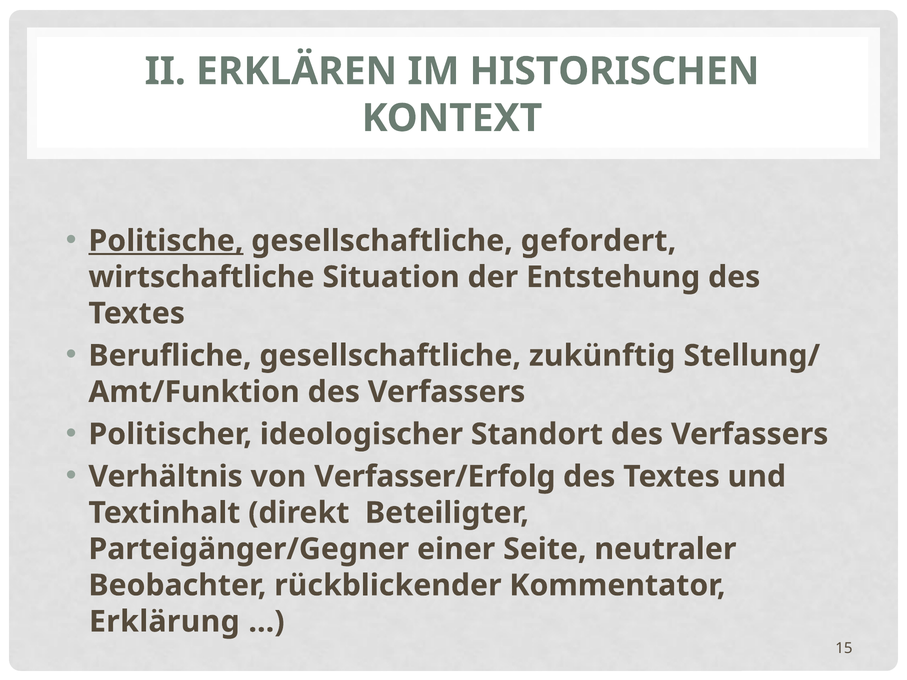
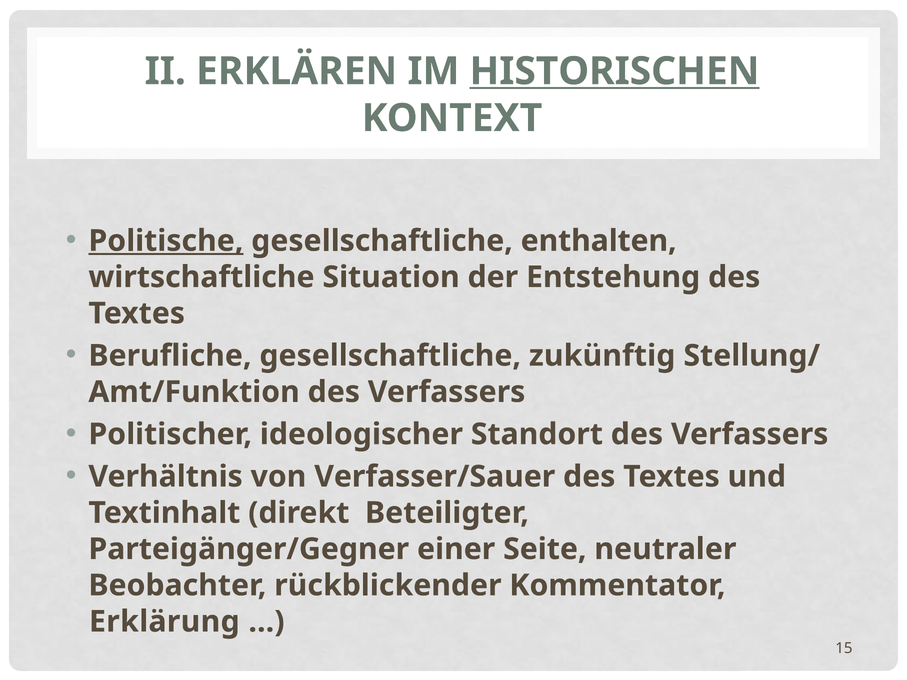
HISTORISCHEN underline: none -> present
gefordert: gefordert -> enthalten
Verfasser/Erfolg: Verfasser/Erfolg -> Verfasser/Sauer
